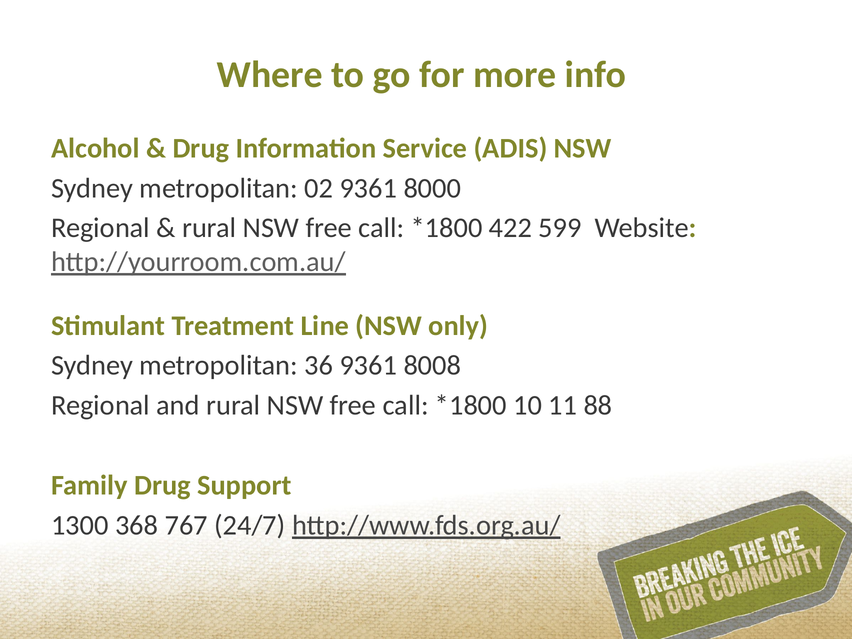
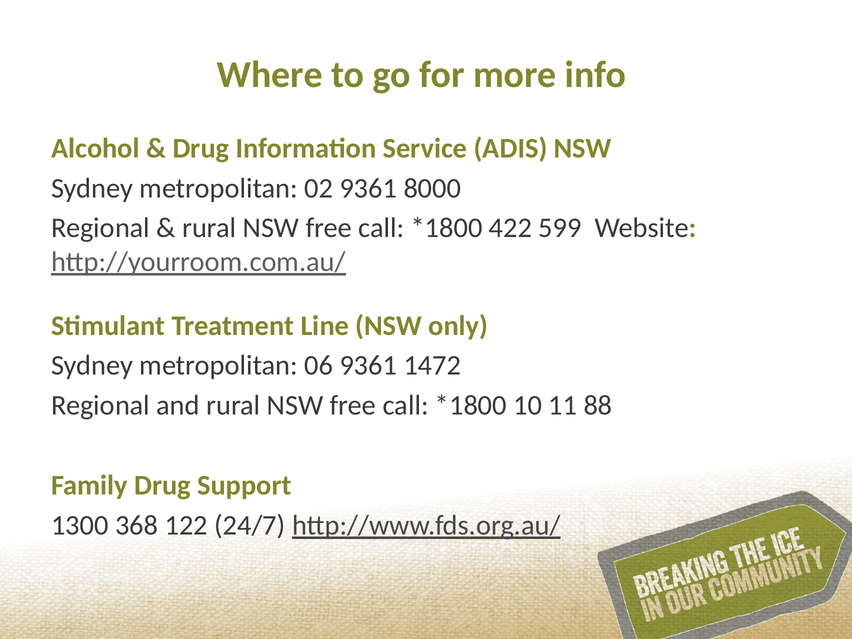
36: 36 -> 06
8008: 8008 -> 1472
767: 767 -> 122
